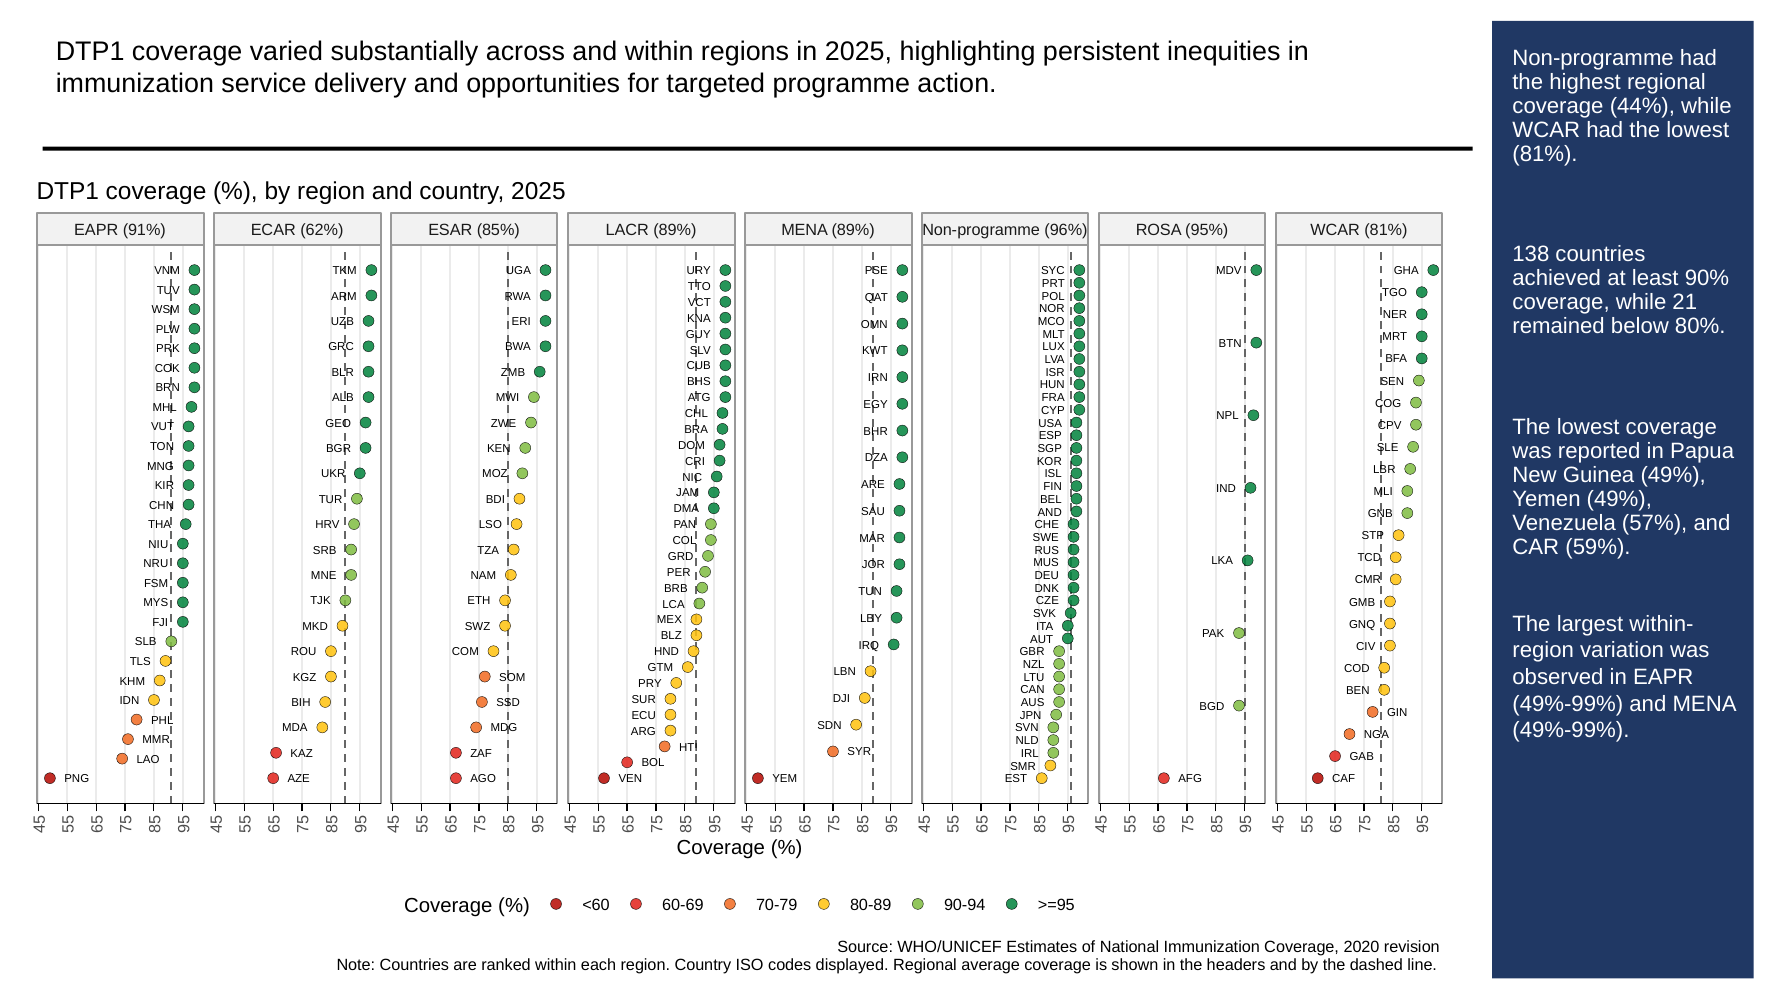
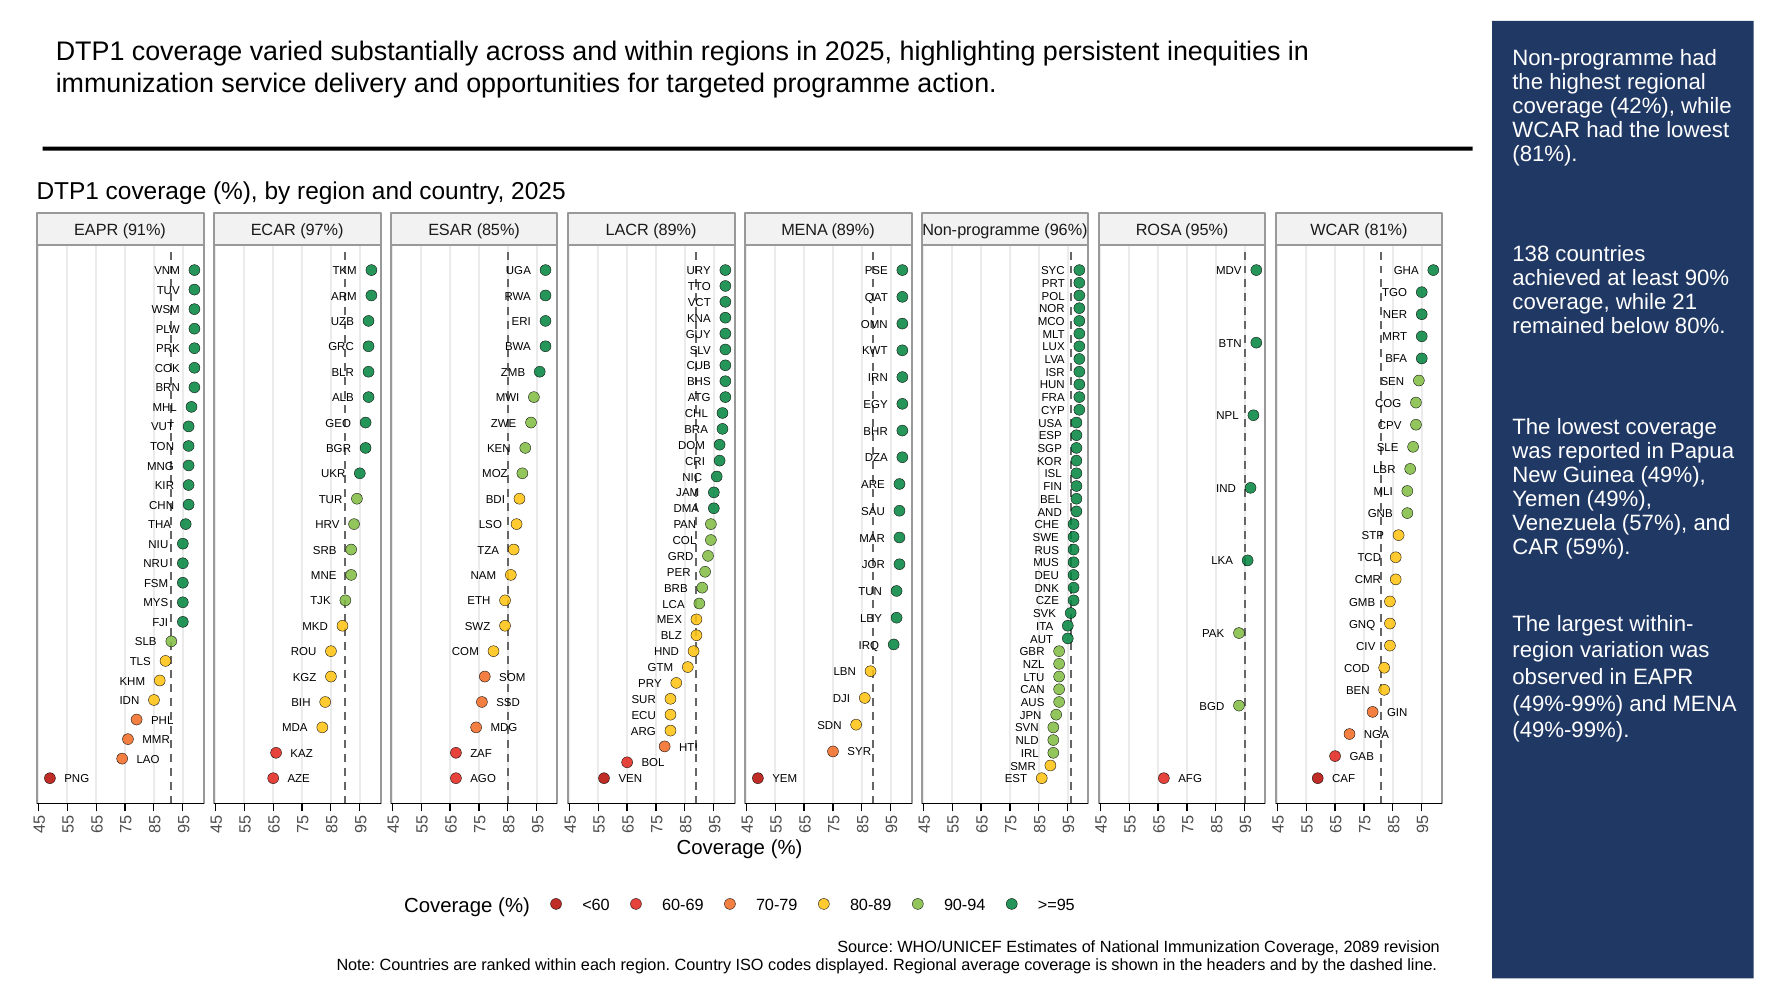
44%: 44% -> 42%
62%: 62% -> 97%
2020: 2020 -> 2089
